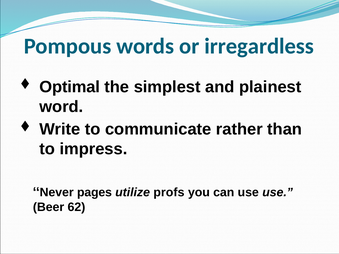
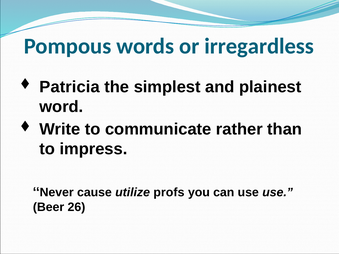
Optimal: Optimal -> Patricia
pages: pages -> cause
62: 62 -> 26
